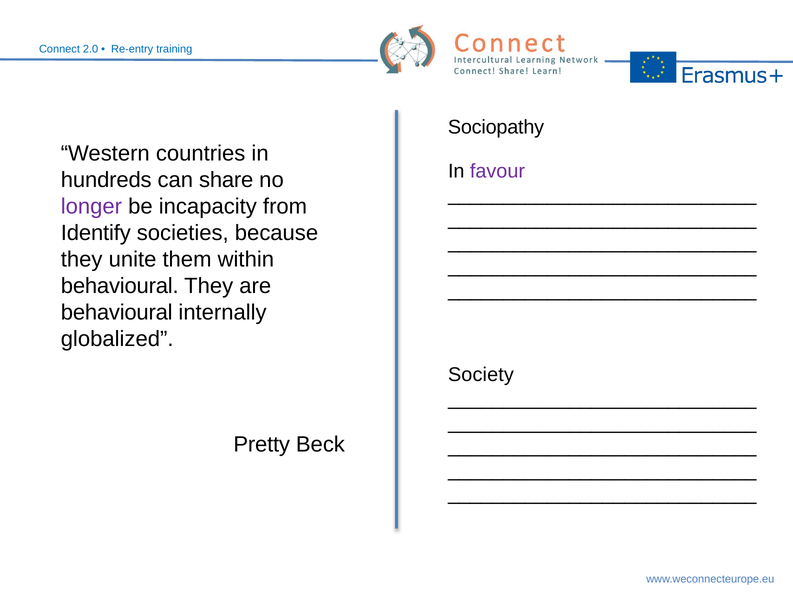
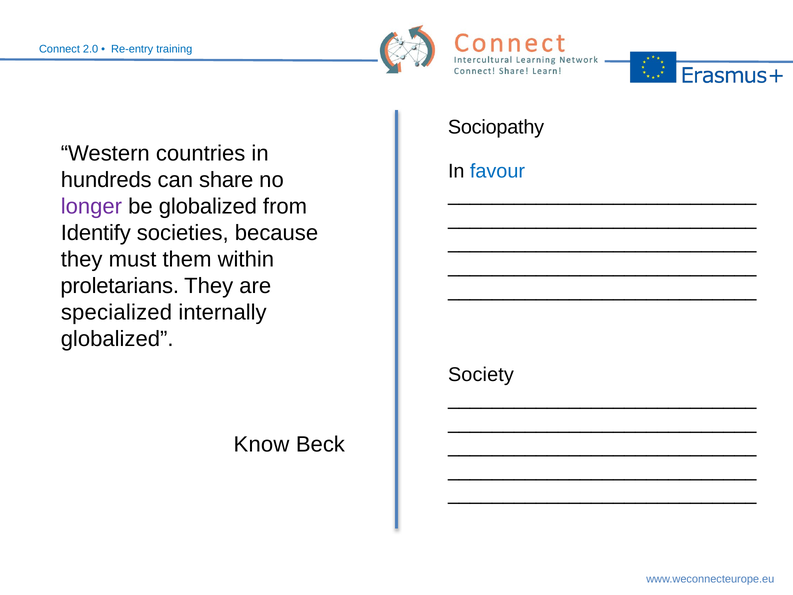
favour colour: purple -> blue
be incapacity: incapacity -> globalized
unite: unite -> must
behavioural at (120, 286): behavioural -> proletarians
behavioural at (117, 312): behavioural -> specialized
Pretty: Pretty -> Know
